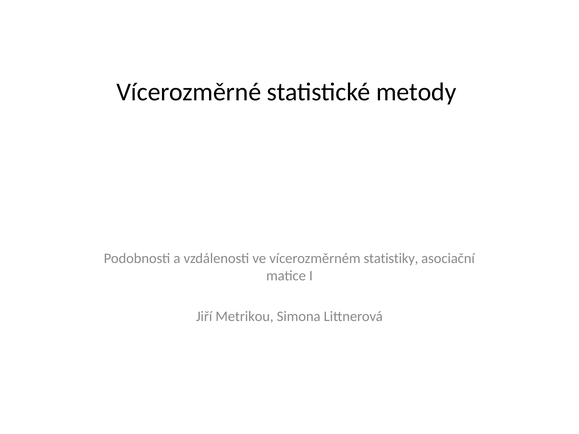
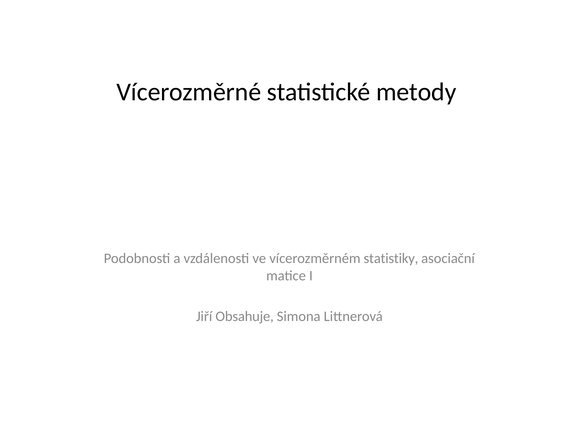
Metrikou: Metrikou -> Obsahuje
